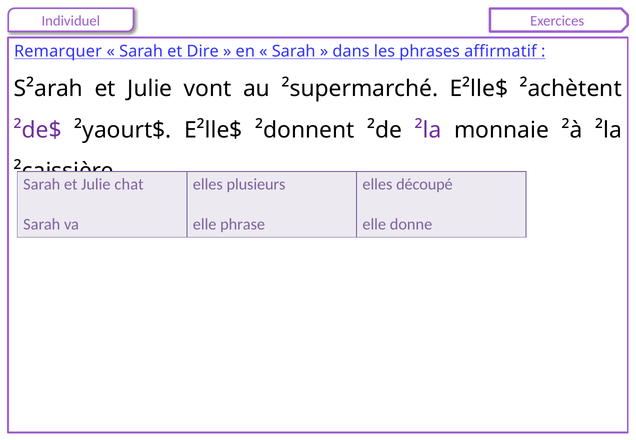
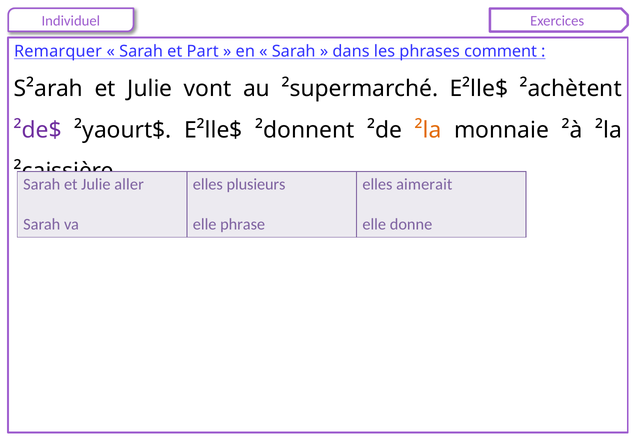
Dire: Dire -> Part
affirmatif: affirmatif -> comment
²la at (428, 130) colour: purple -> orange
chat: chat -> aller
découpé: découpé -> aimerait
